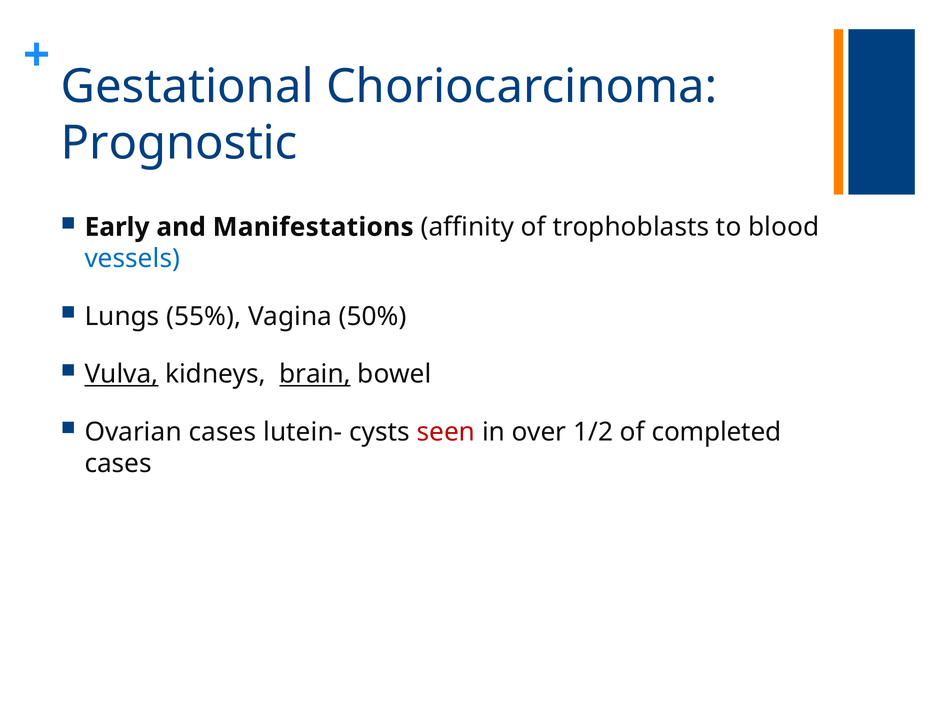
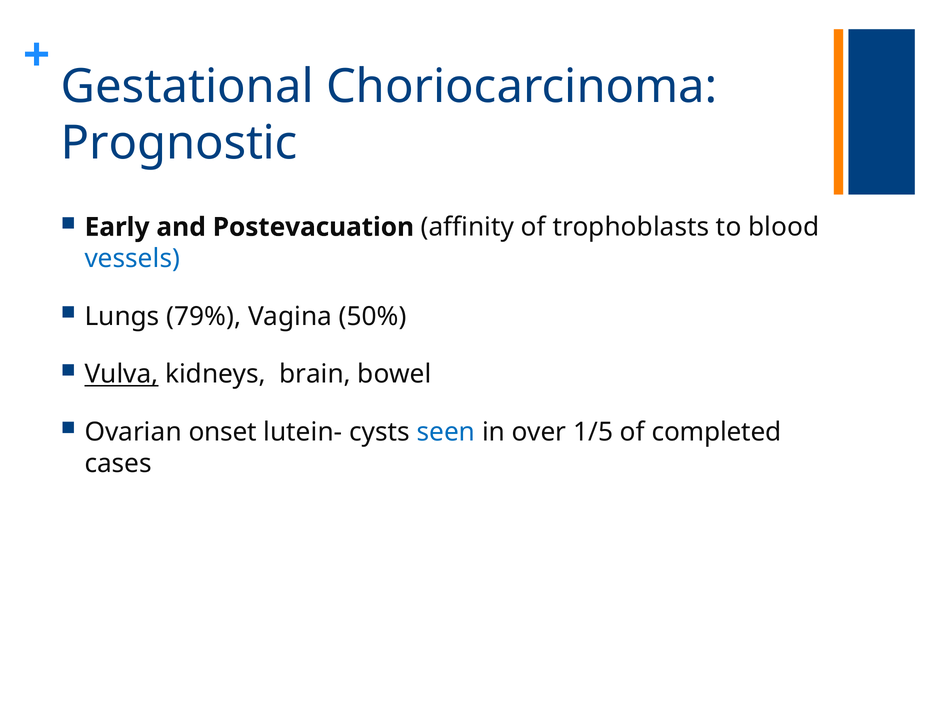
Manifestations: Manifestations -> Postevacuation
55%: 55% -> 79%
brain underline: present -> none
Ovarian cases: cases -> onset
seen colour: red -> blue
1/2: 1/2 -> 1/5
